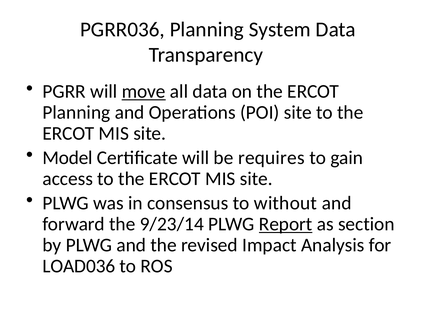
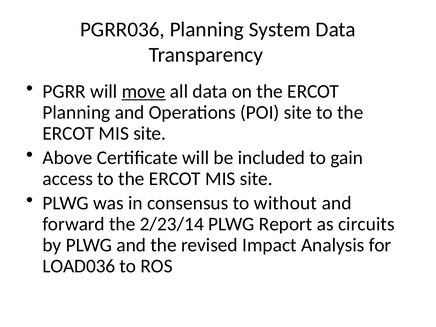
Model: Model -> Above
requires: requires -> included
9/23/14: 9/23/14 -> 2/23/14
Report underline: present -> none
section: section -> circuits
